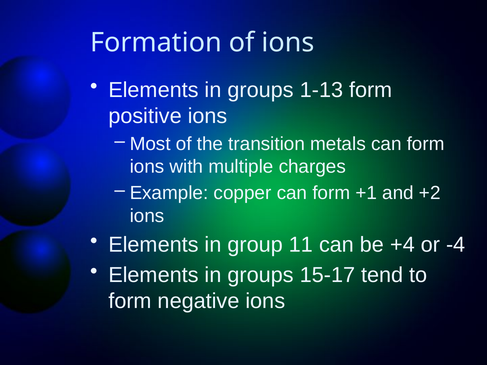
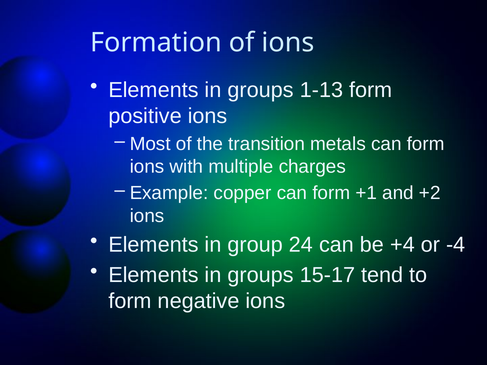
11: 11 -> 24
